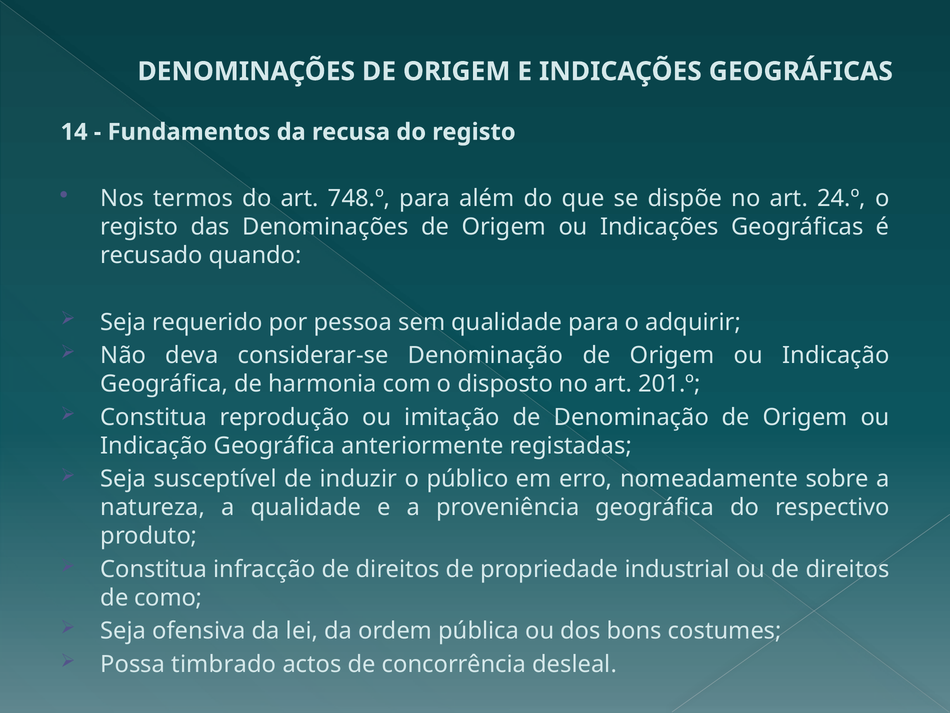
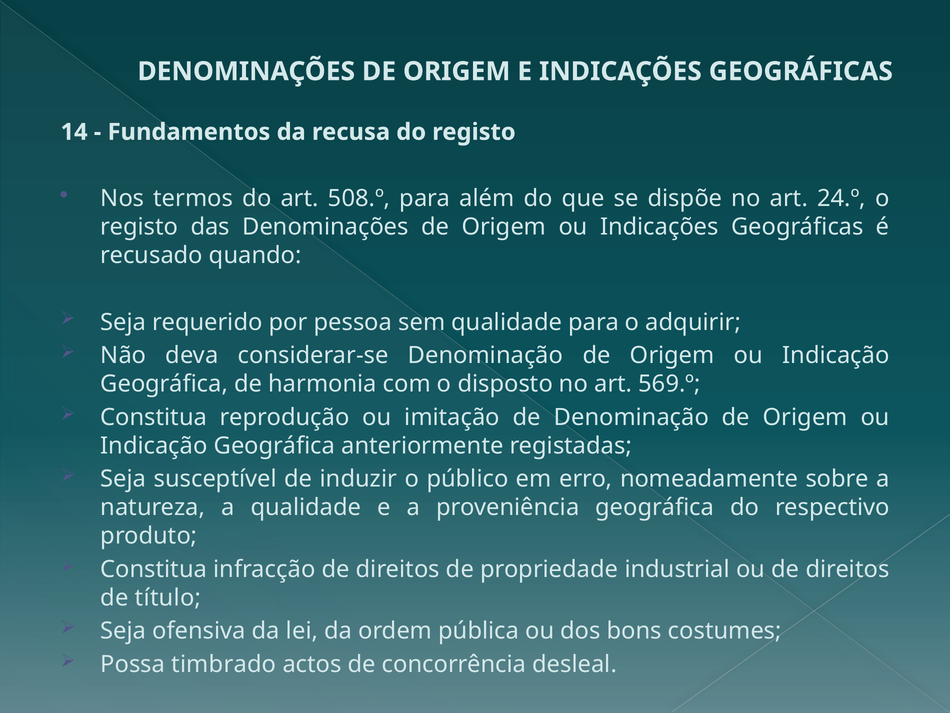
748.º: 748.º -> 508.º
201.º: 201.º -> 569.º
como: como -> título
